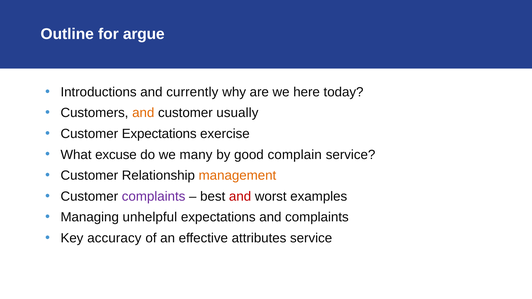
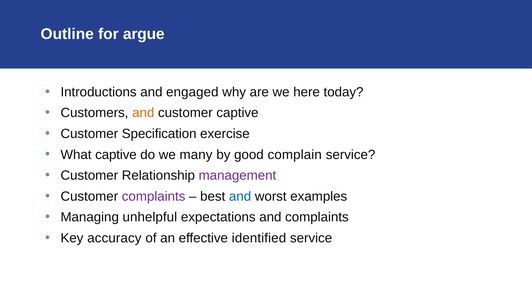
currently: currently -> engaged
customer usually: usually -> captive
Customer Expectations: Expectations -> Specification
What excuse: excuse -> captive
management colour: orange -> purple
and at (240, 197) colour: red -> blue
attributes: attributes -> identified
